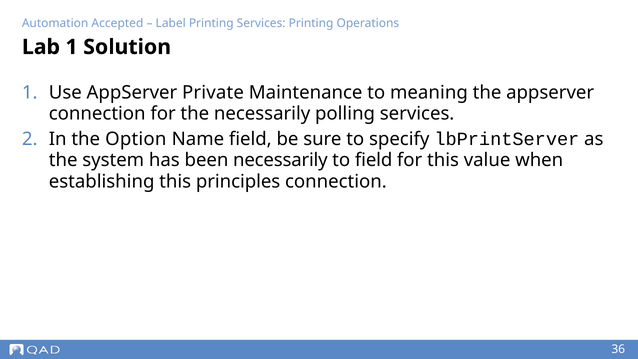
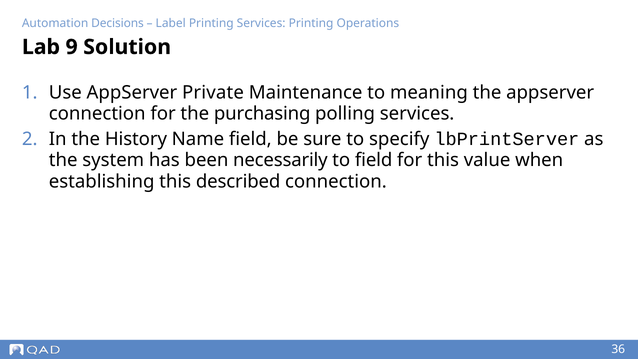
Accepted: Accepted -> Decisions
Lab 1: 1 -> 9
the necessarily: necessarily -> purchasing
Option: Option -> History
principles: principles -> described
